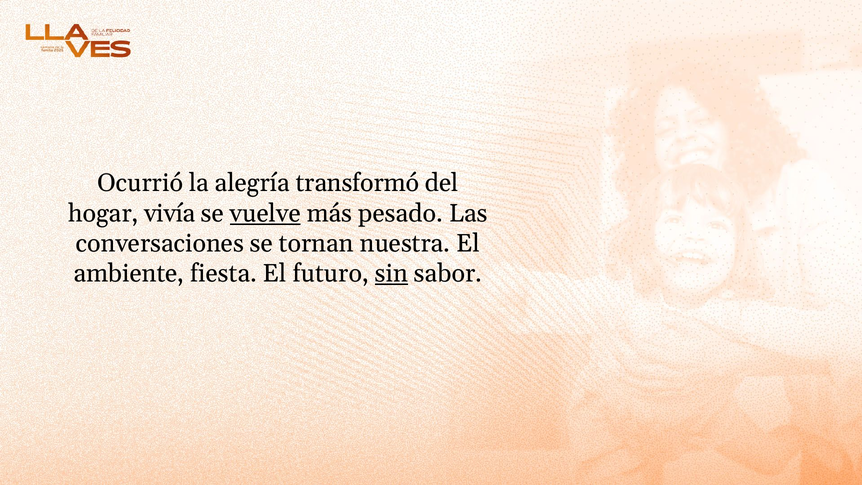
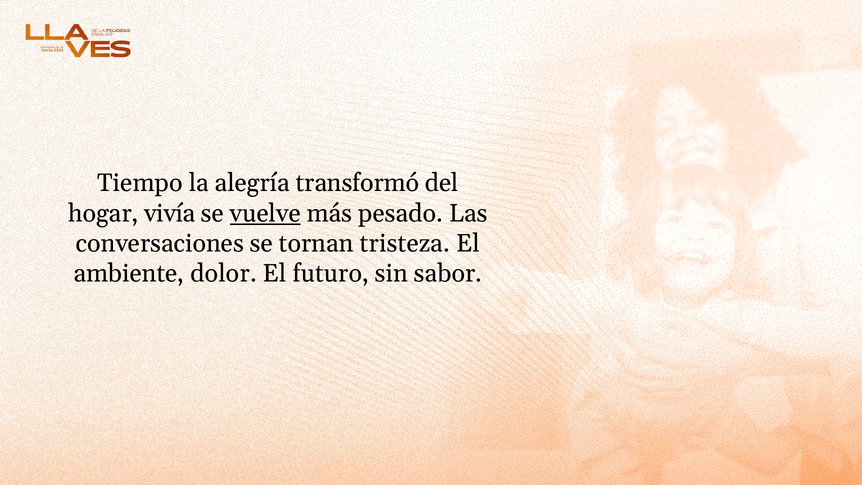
Ocurrió: Ocurrió -> Tiempo
nuestra: nuestra -> tristeza
fiesta: fiesta -> dolor
sin underline: present -> none
